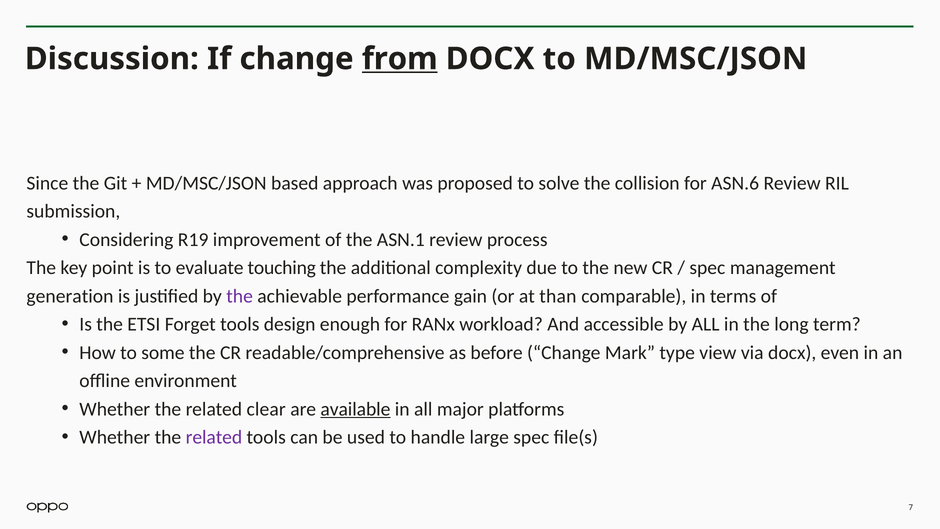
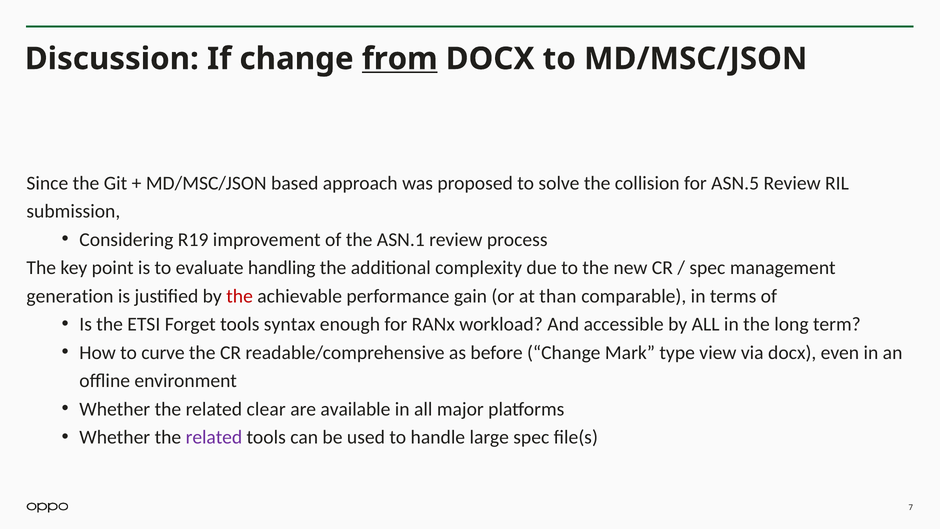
ASN.6: ASN.6 -> ASN.5
touching: touching -> handling
the at (240, 296) colour: purple -> red
design: design -> syntax
some: some -> curve
available underline: present -> none
